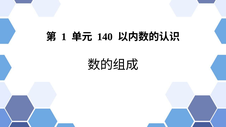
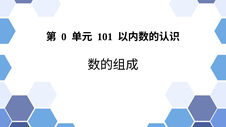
1: 1 -> 0
140: 140 -> 101
